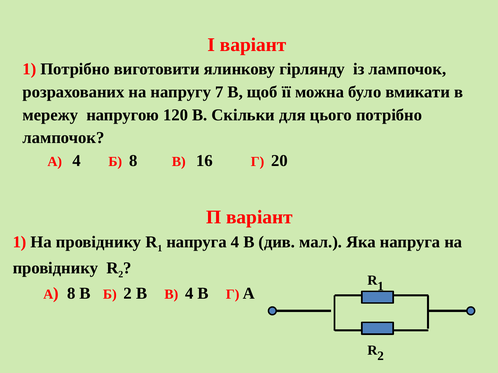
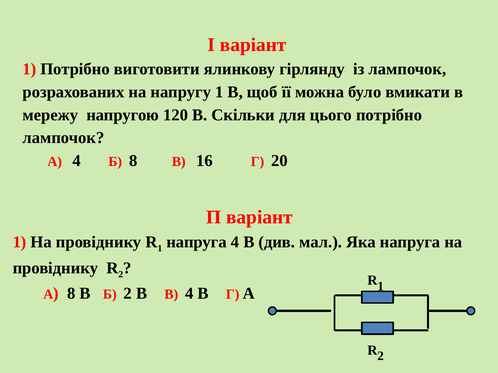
напругу 7: 7 -> 1
